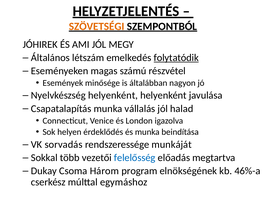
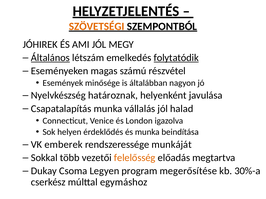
Általános underline: none -> present
Nyelvkészség helyenként: helyenként -> határoznak
sorvadás: sorvadás -> emberek
felelősség colour: blue -> orange
Három: Három -> Legyen
elnökségének: elnökségének -> megerősítése
46%-a: 46%-a -> 30%-a
